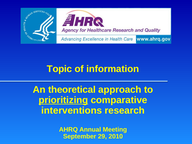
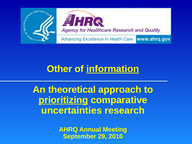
Topic: Topic -> Other
information underline: none -> present
interventions: interventions -> uncertainties
